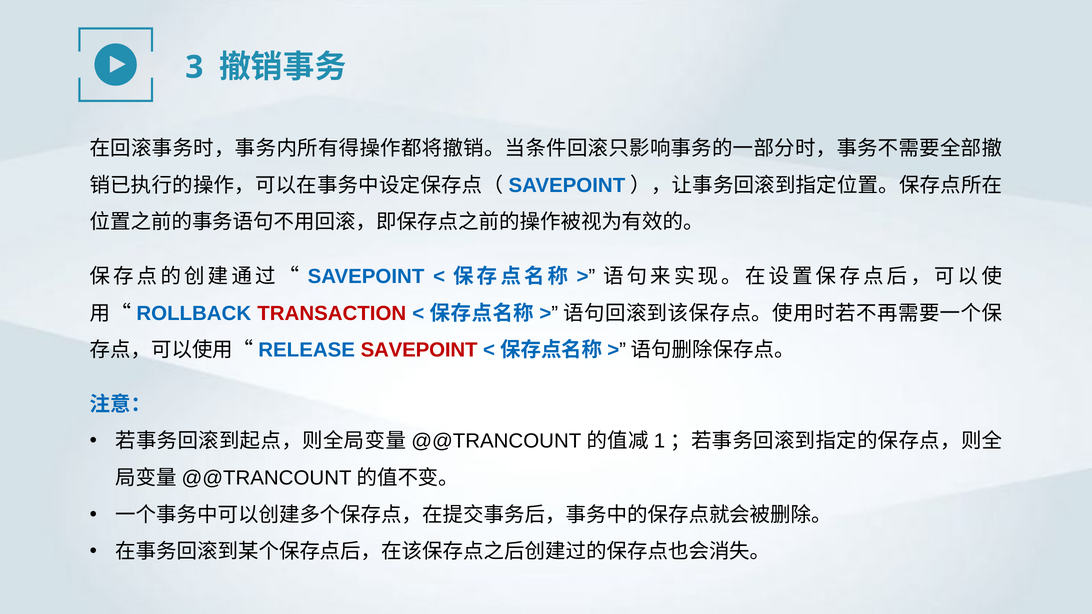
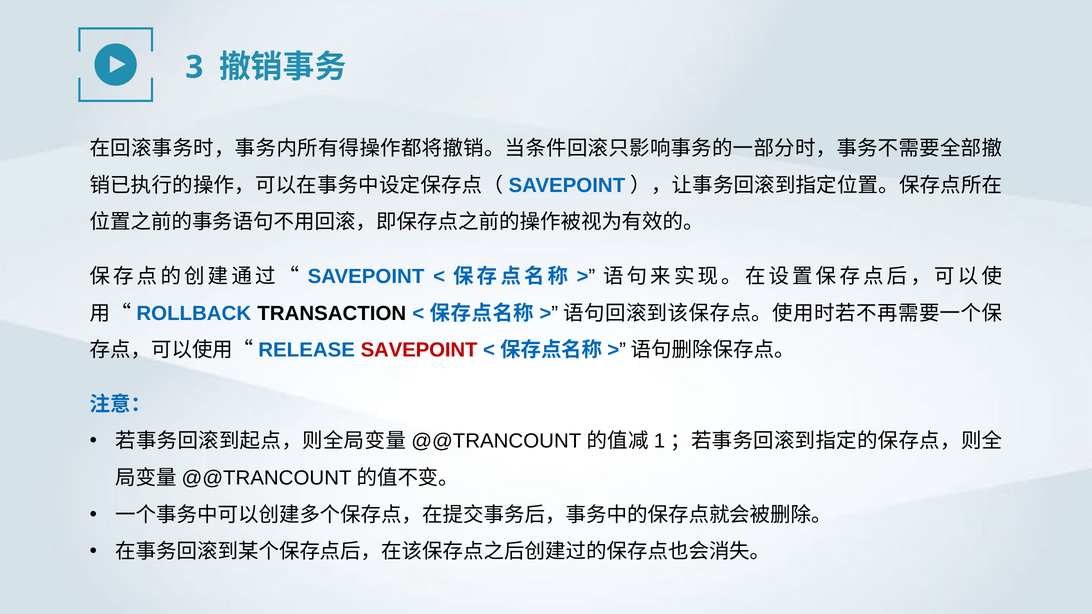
TRANSACTION colour: red -> black
